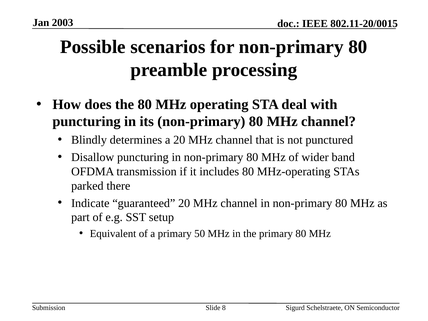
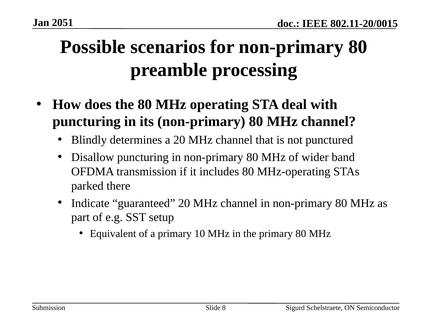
2003: 2003 -> 2051
50: 50 -> 10
